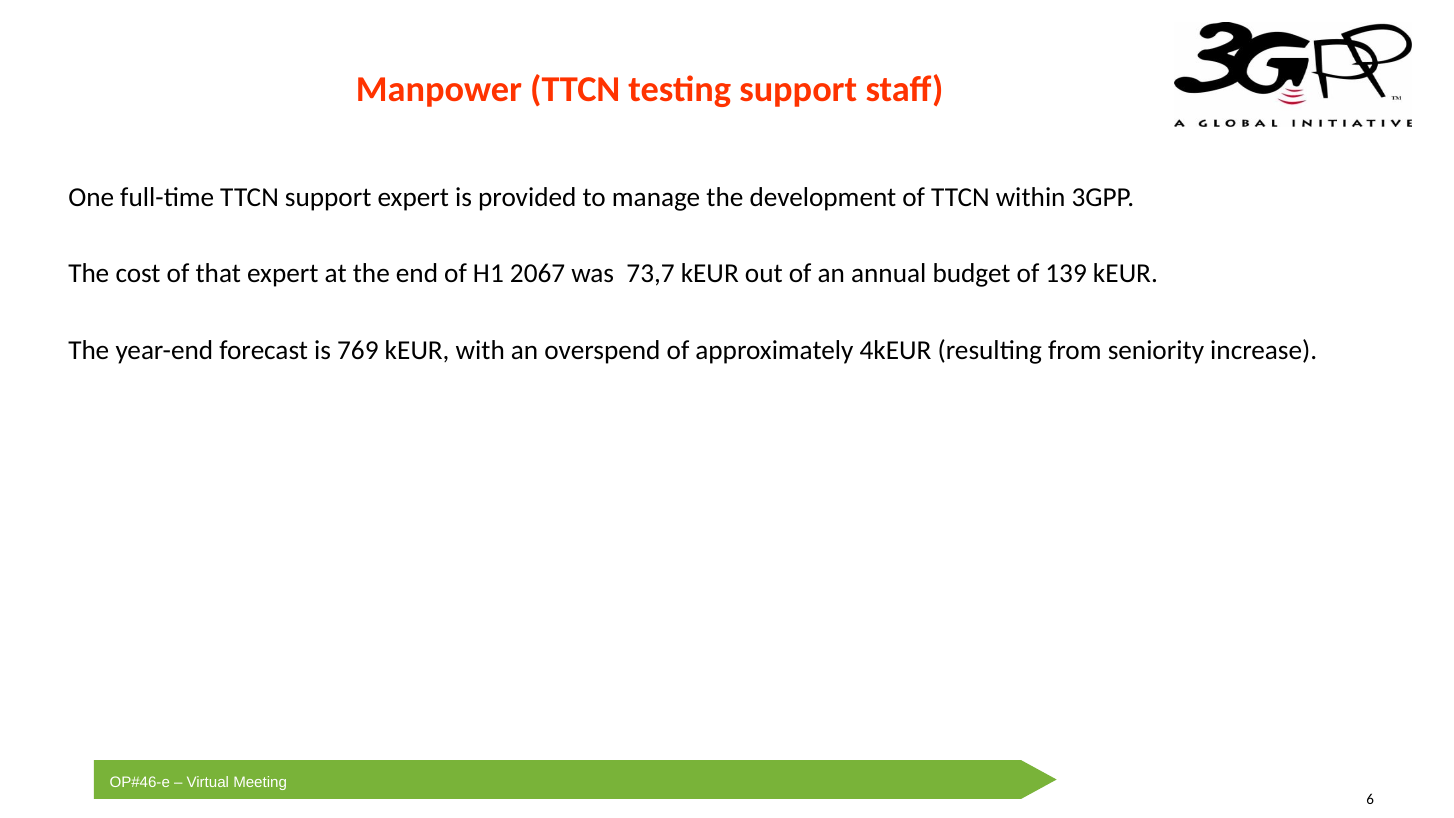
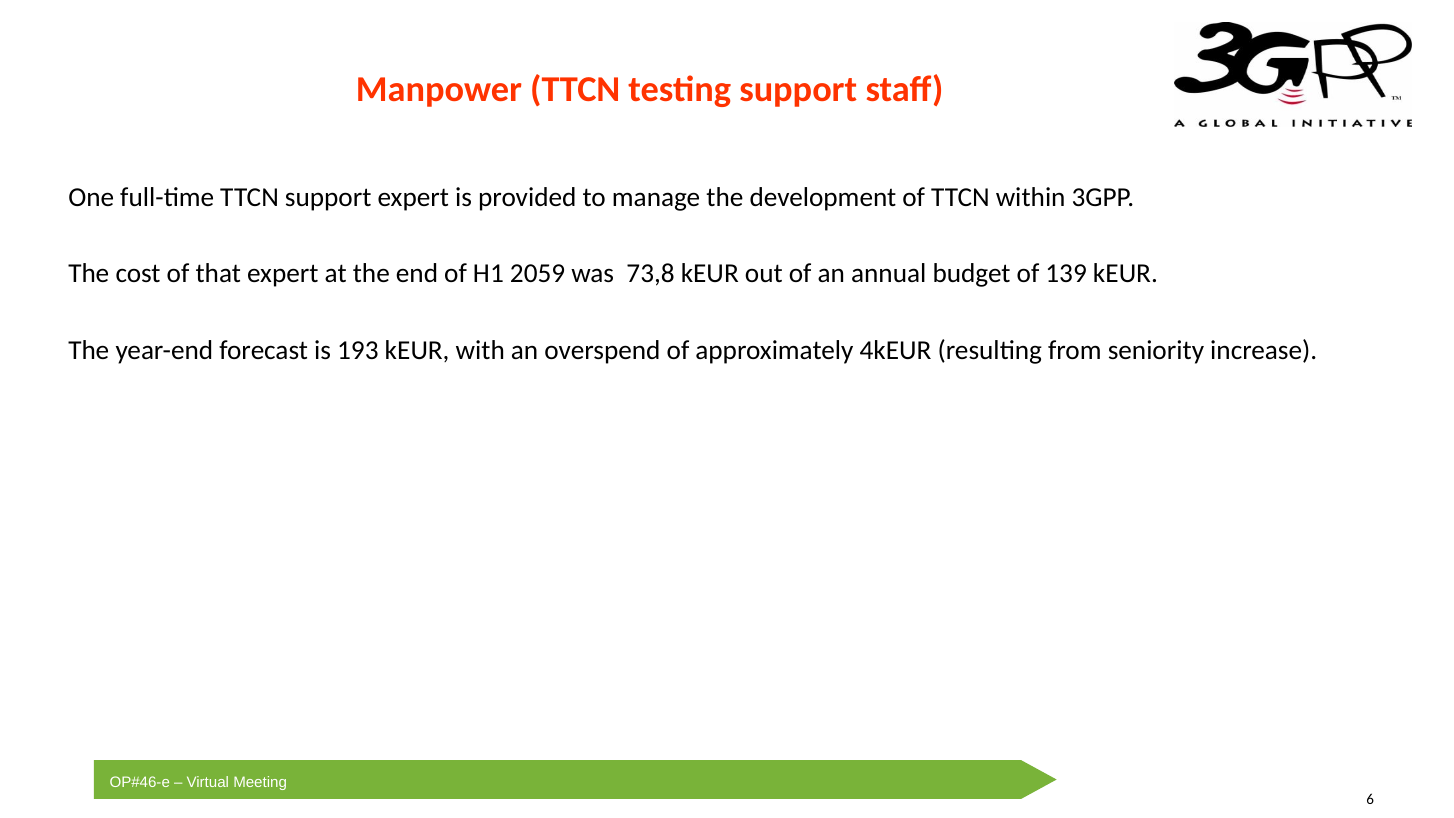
2067: 2067 -> 2059
73,7: 73,7 -> 73,8
769: 769 -> 193
